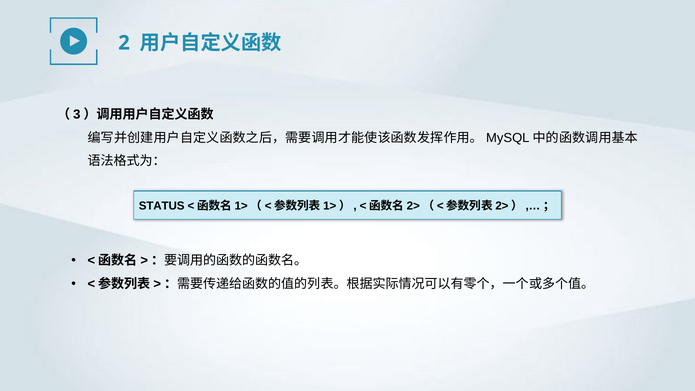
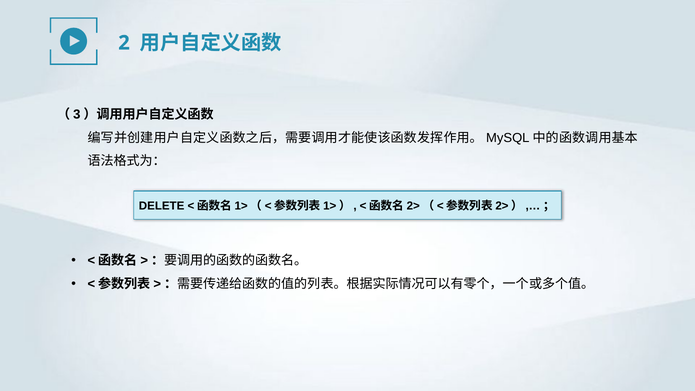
STATUS: STATUS -> DELETE
